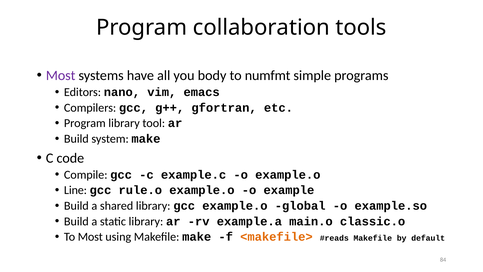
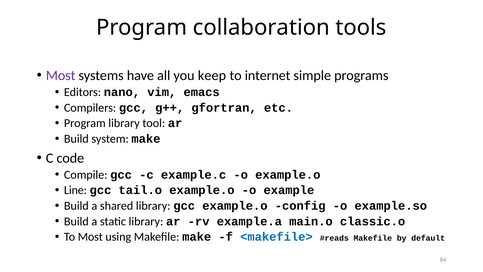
body: body -> keep
numfmt: numfmt -> internet
rule.o: rule.o -> tail.o
global: global -> config
<makefile> colour: orange -> blue
